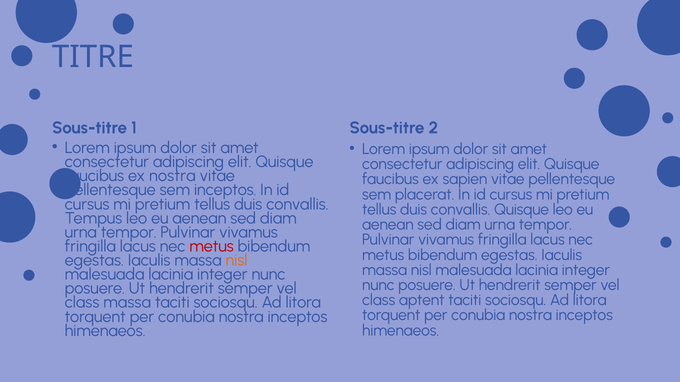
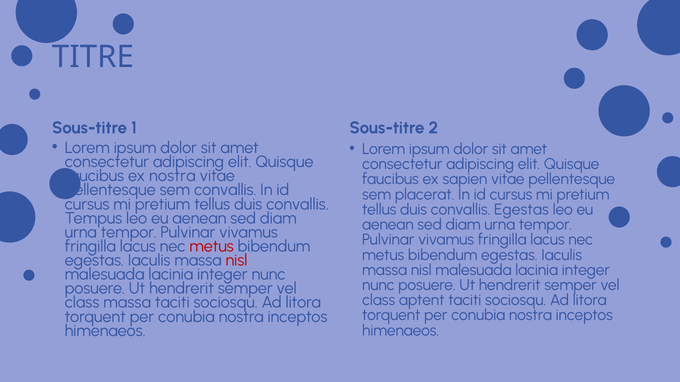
sem inceptos: inceptos -> convallis
convallis Quisque: Quisque -> Egestas
nisl at (236, 261) colour: orange -> red
